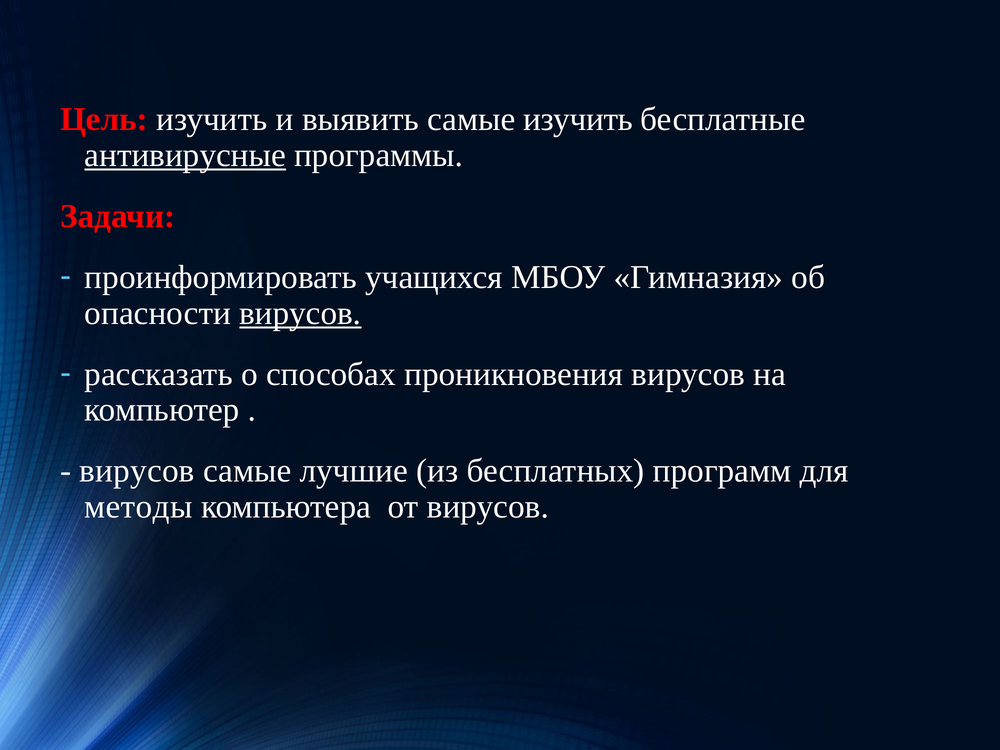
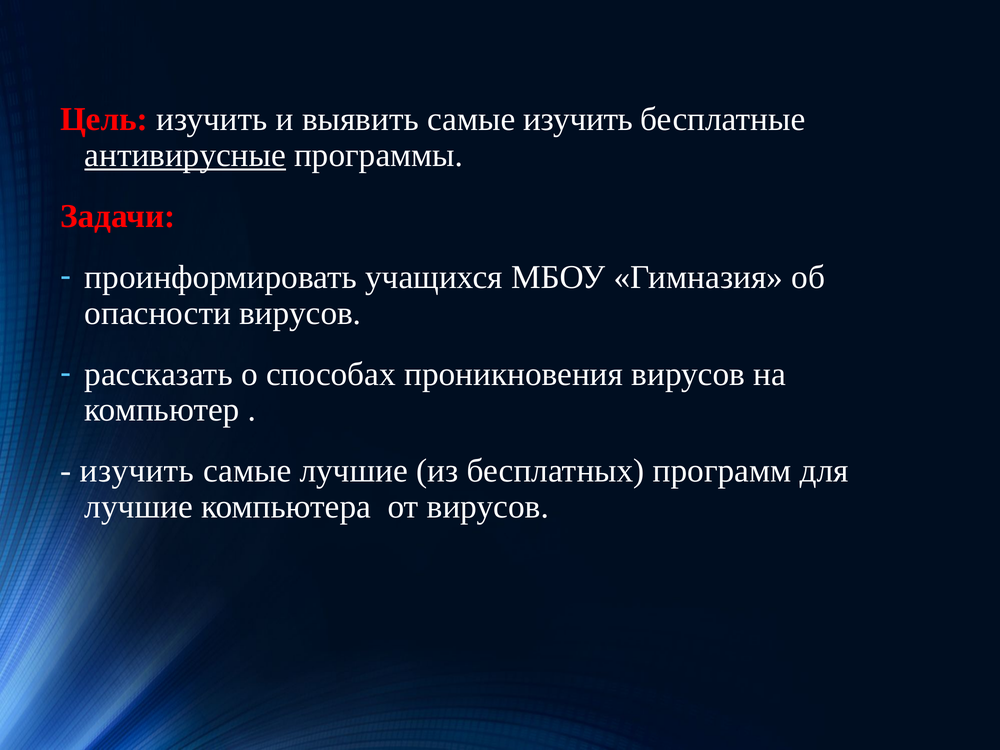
вирусов at (300, 313) underline: present -> none
вирусов at (137, 471): вирусов -> изучить
методы at (138, 507): методы -> лучшие
